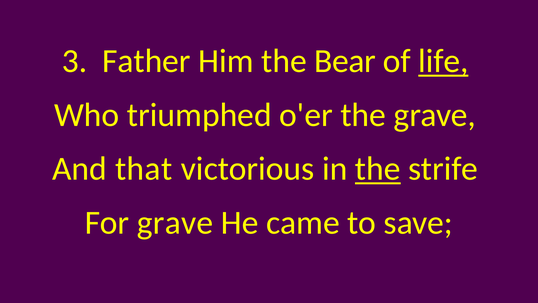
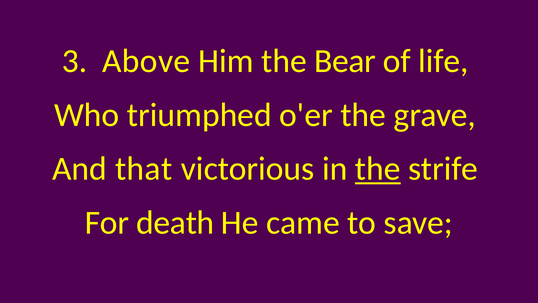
Father: Father -> Above
life underline: present -> none
For grave: grave -> death
